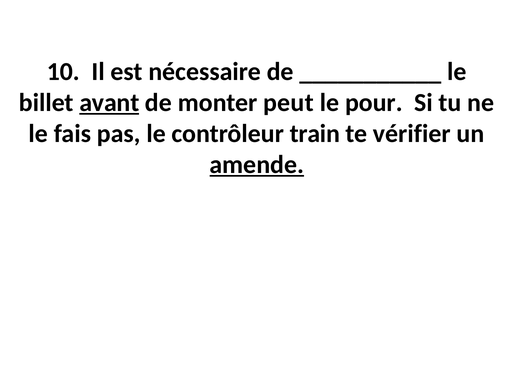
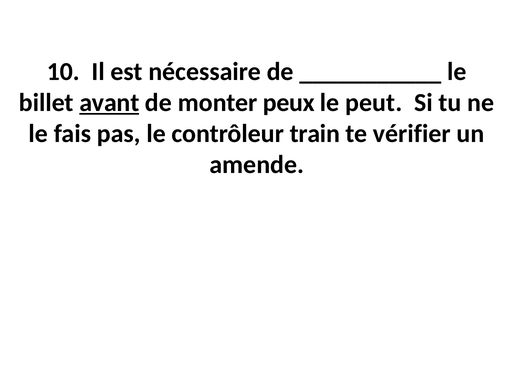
peut: peut -> peux
pour: pour -> peut
amende underline: present -> none
